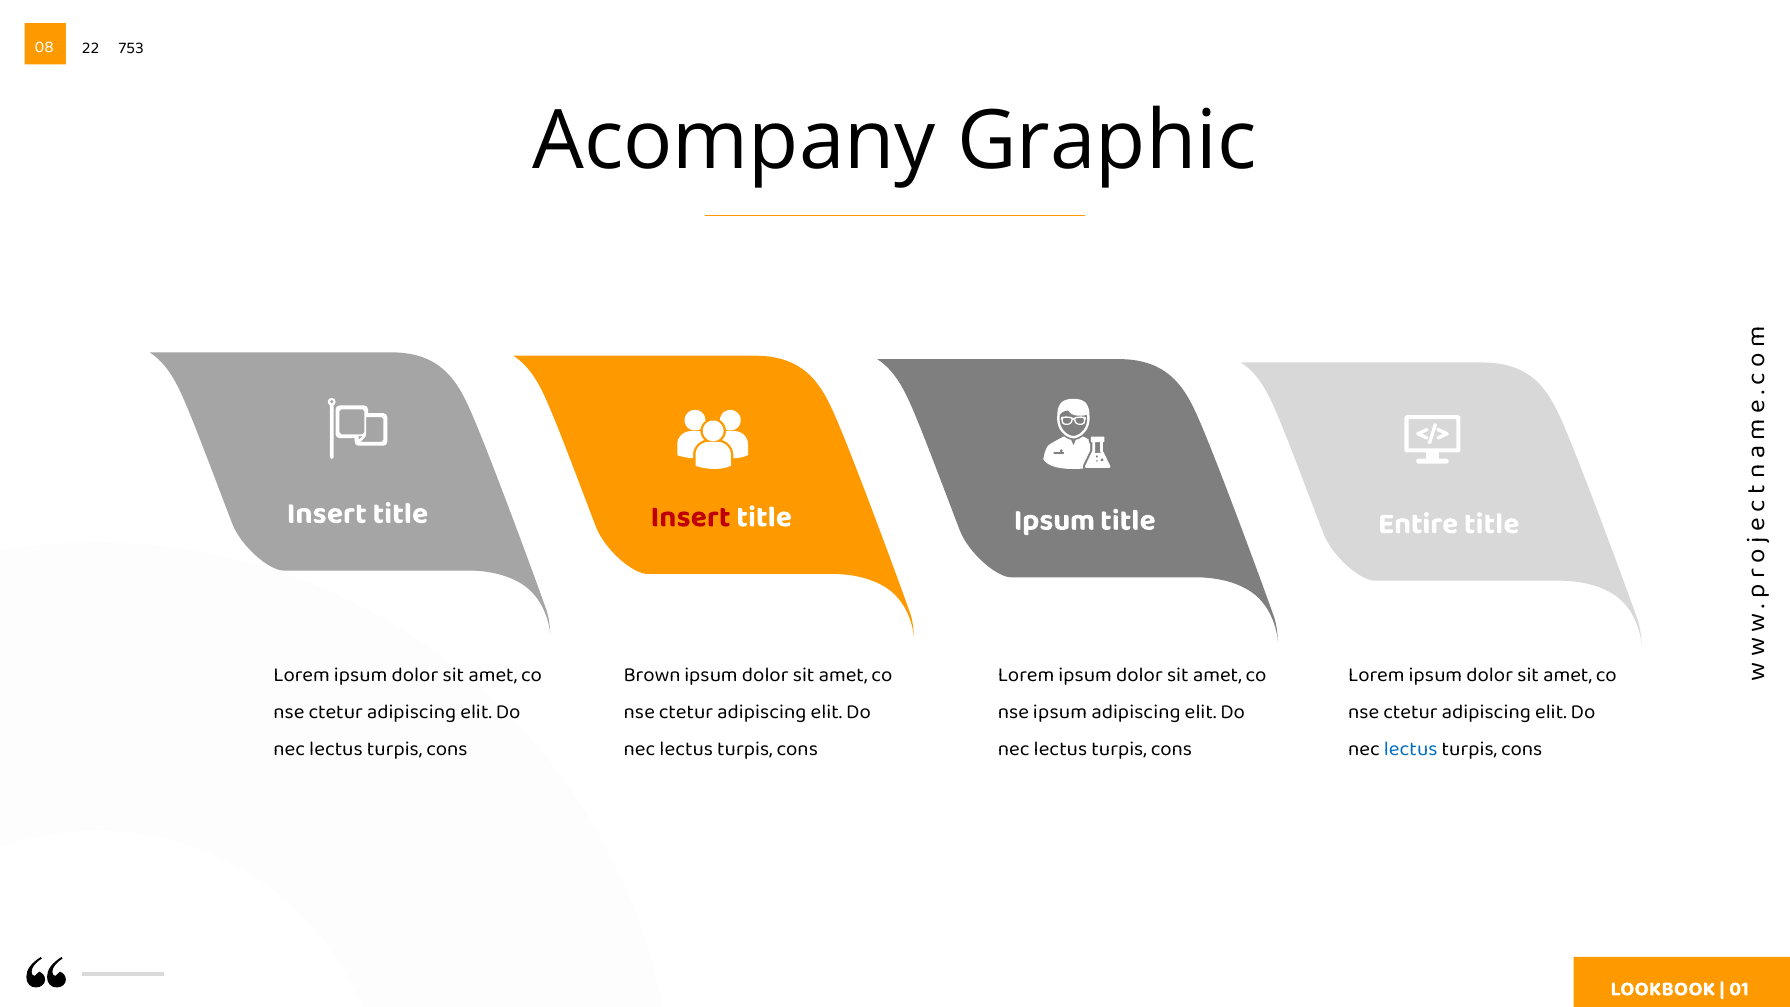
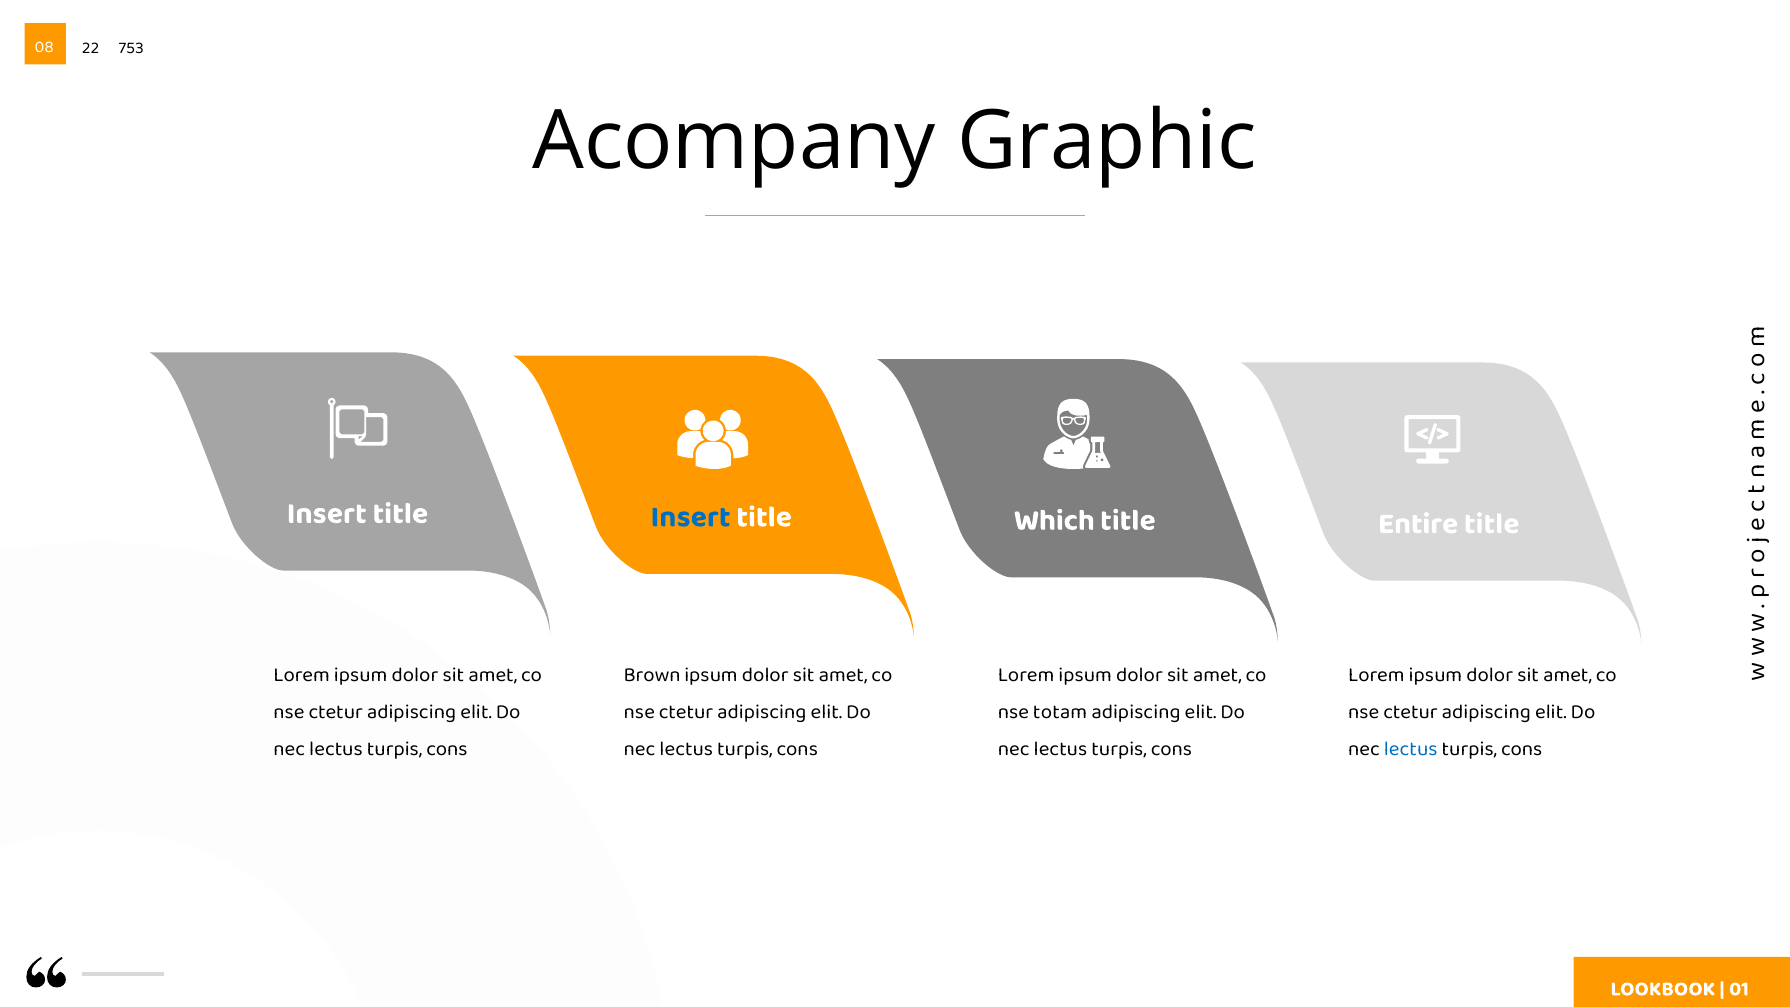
Insert at (691, 516) colour: red -> blue
Ipsum at (1054, 520): Ipsum -> Which
nse ipsum: ipsum -> totam
